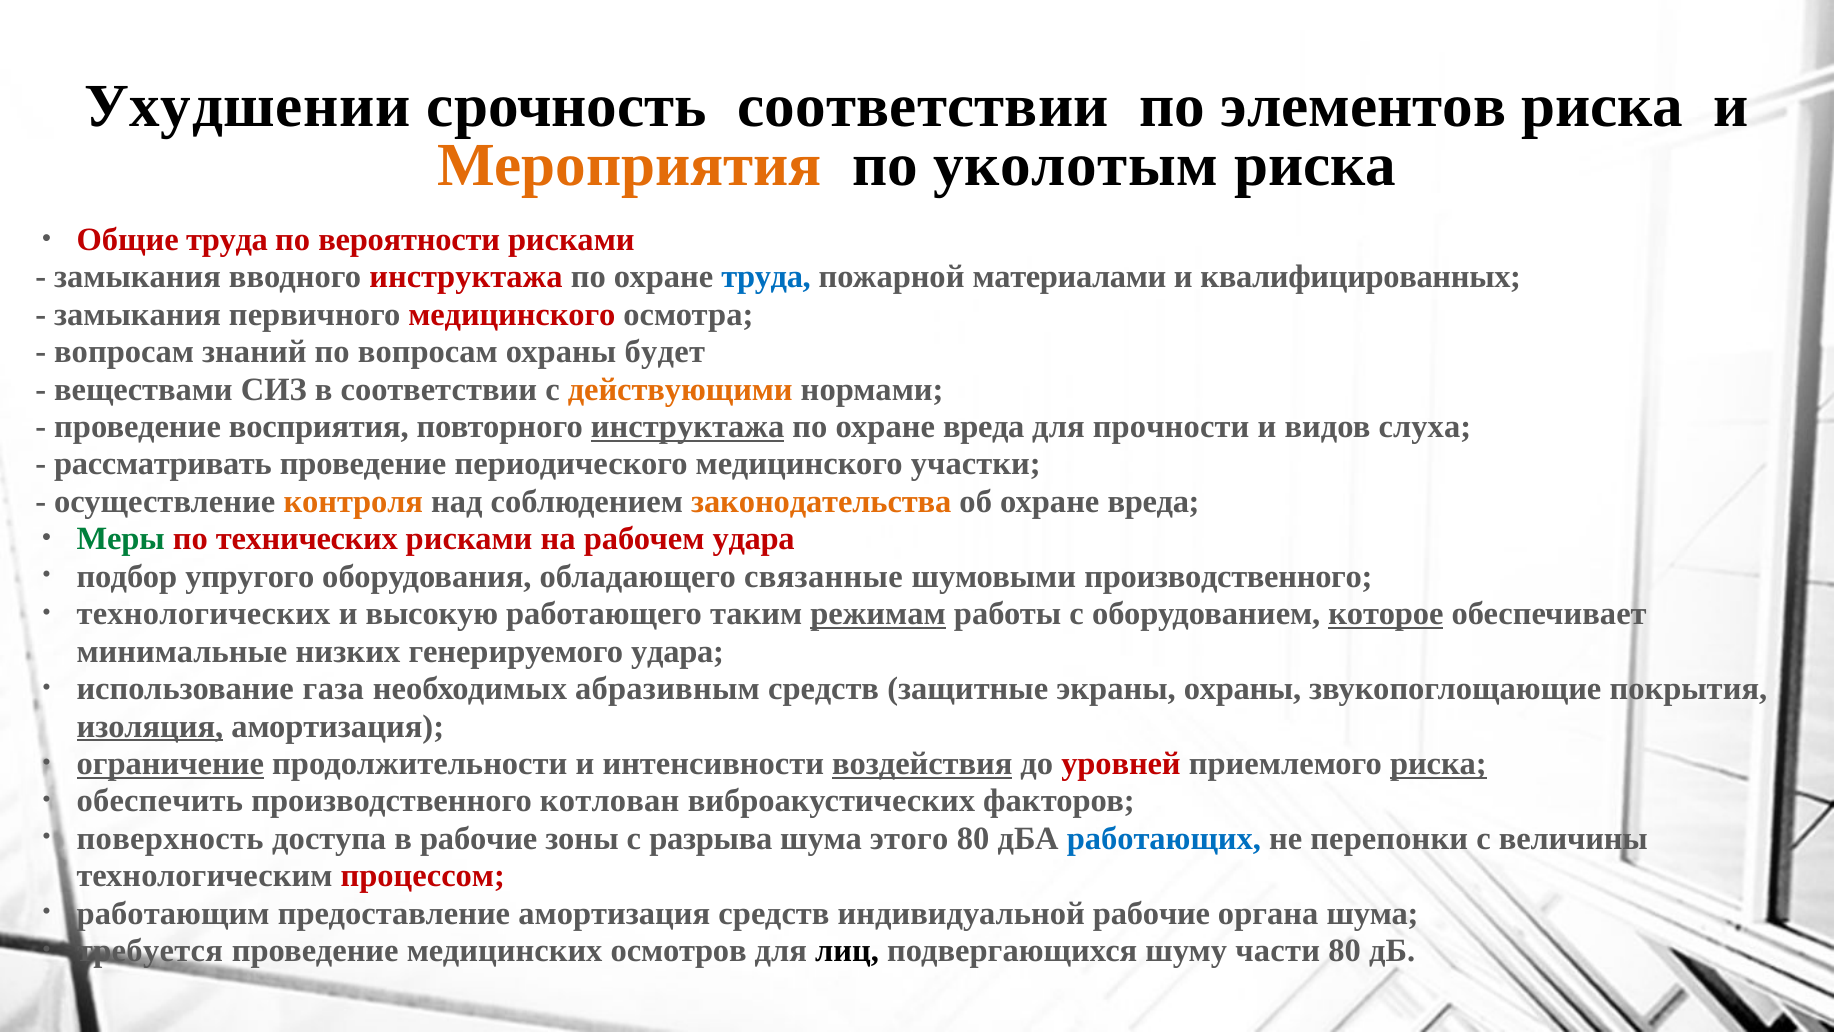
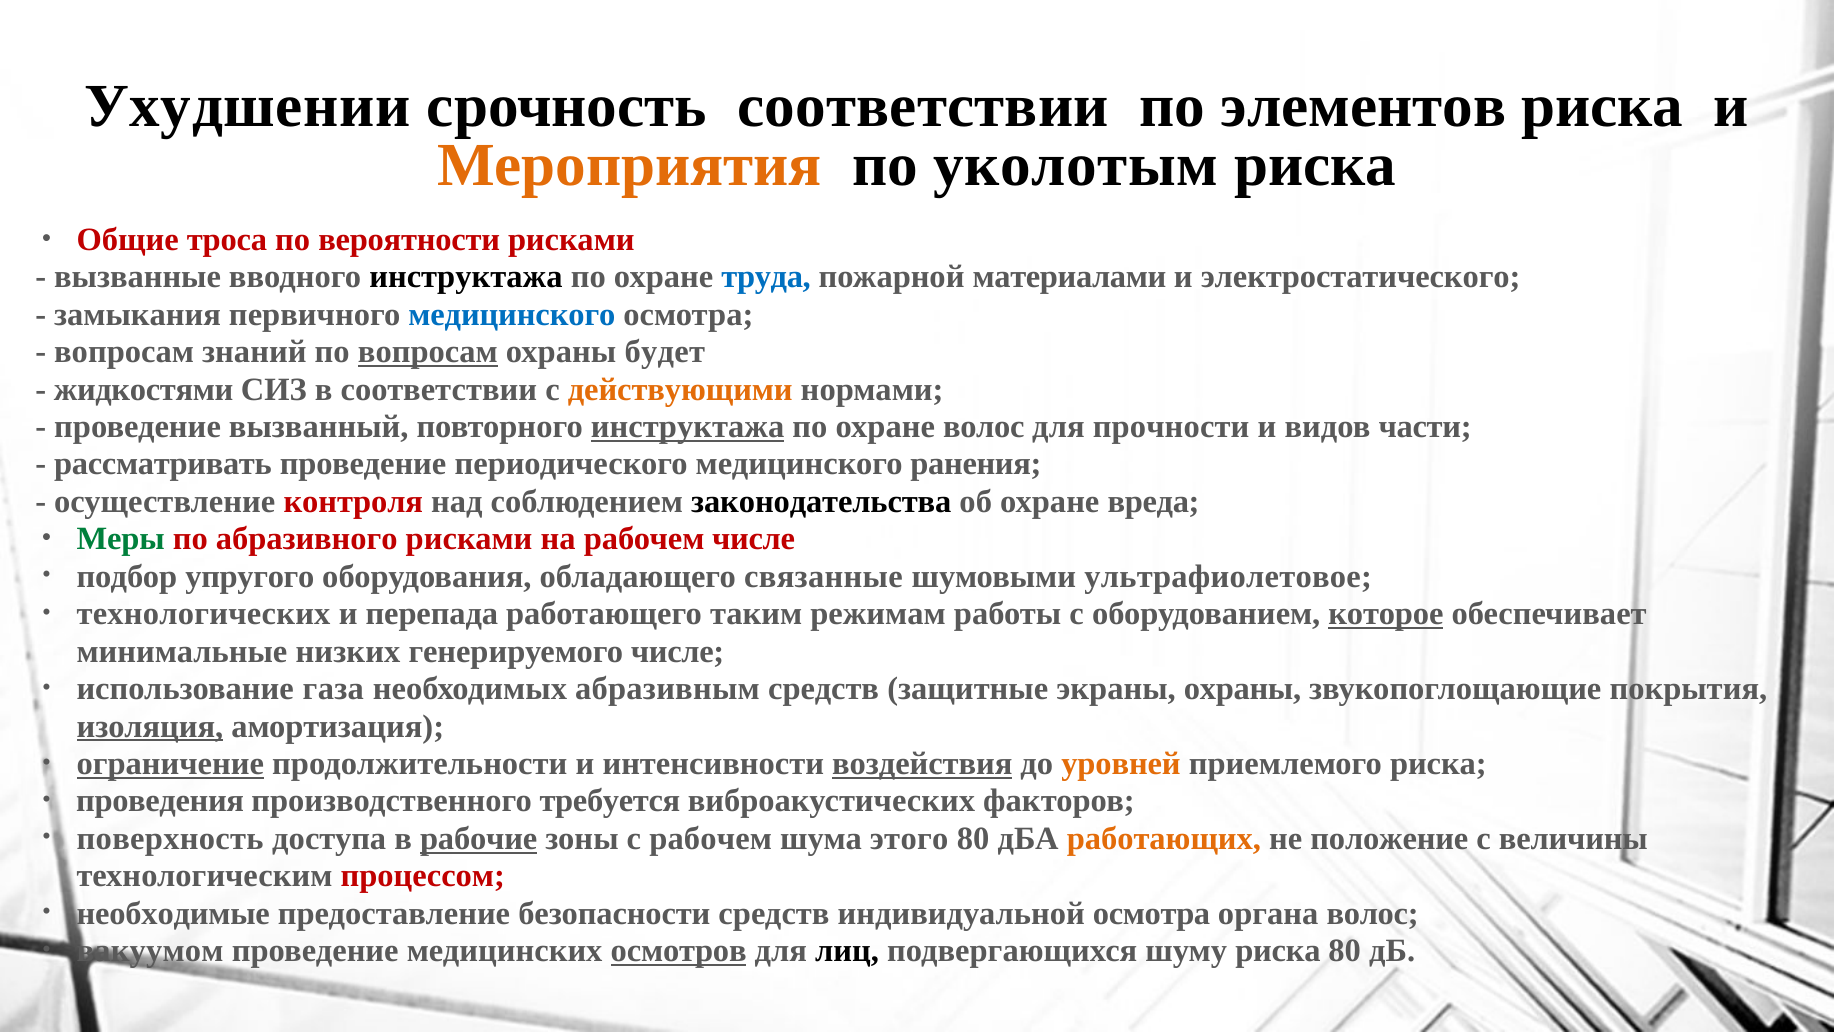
Общие труда: труда -> троса
замыкания at (138, 277): замыкания -> вызванные
инструктажа at (466, 277) colour: red -> black
квалифицированных: квалифицированных -> электростатического
медицинского at (512, 314) colour: red -> blue
вопросам at (428, 352) underline: none -> present
веществами: веществами -> жидкостями
восприятия: восприятия -> вызванный
по охране вреда: вреда -> волос
слуха: слуха -> части
участки: участки -> ранения
контроля colour: orange -> red
законодательства colour: orange -> black
технических: технических -> абразивного
рабочем удара: удара -> числе
шумовыми производственного: производственного -> ультрафиолетовое
высокую: высокую -> перепада
режимам underline: present -> none
генерируемого удара: удара -> числе
уровней colour: red -> orange
риска at (1438, 764) underline: present -> none
обеспечить: обеспечить -> проведения
котлован: котлован -> требуется
рабочие at (479, 839) underline: none -> present
с разрыва: разрыва -> рабочем
работающих colour: blue -> orange
перепонки: перепонки -> положение
работающим: работающим -> необходимые
предоставление амортизация: амортизация -> безопасности
индивидуальной рабочие: рабочие -> осмотра
органа шума: шума -> волос
требуется: требуется -> вакуумом
осмотров underline: none -> present
шуму части: части -> риска
